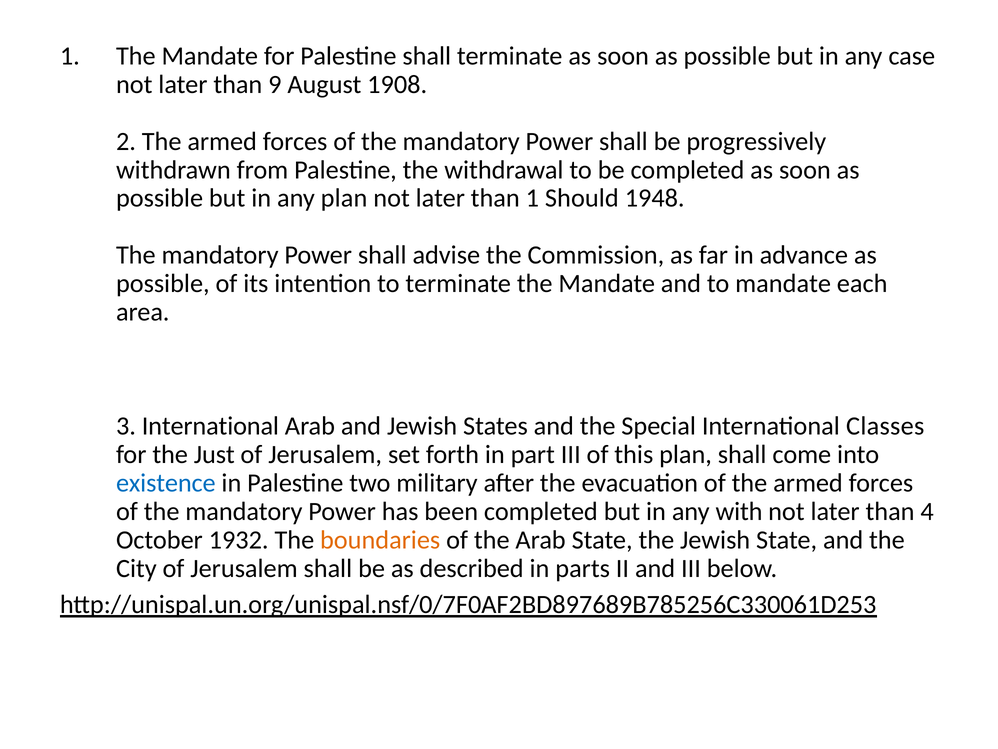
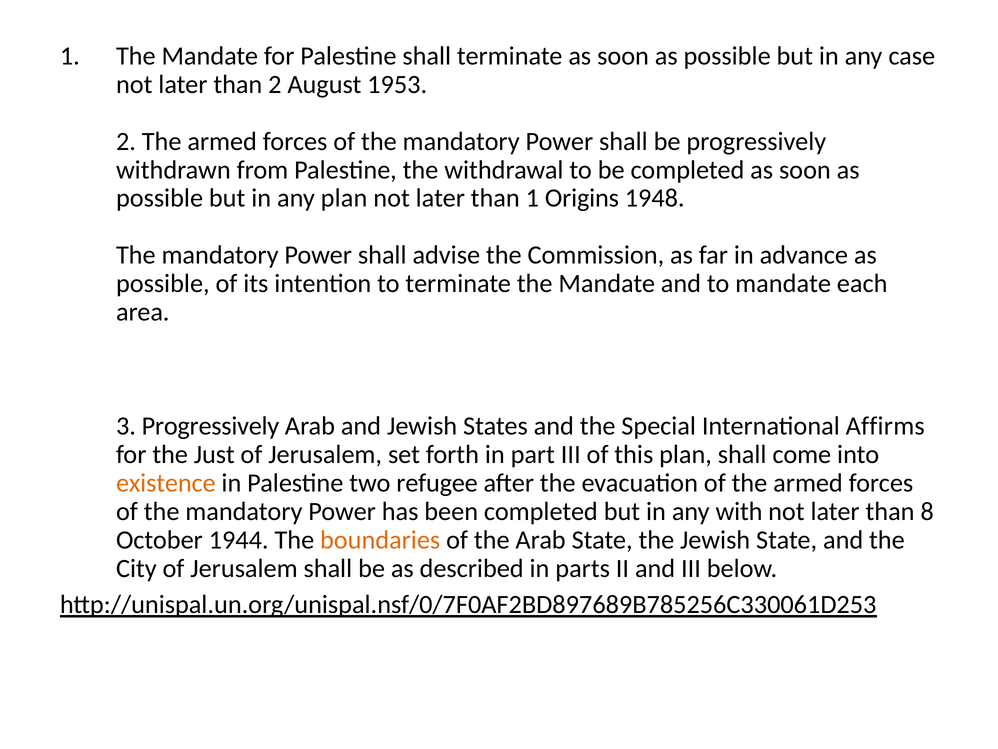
than 9: 9 -> 2
1908: 1908 -> 1953
Should: Should -> Origins
3 International: International -> Progressively
Classes: Classes -> Affirms
existence colour: blue -> orange
military: military -> refugee
4: 4 -> 8
1932: 1932 -> 1944
